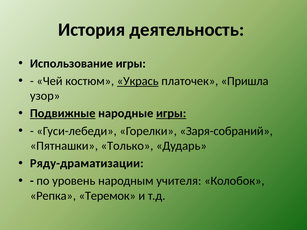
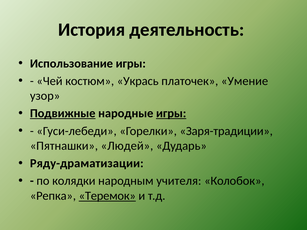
Укрась underline: present -> none
Пришла: Пришла -> Умение
Заря-собраний: Заря-собраний -> Заря-традиции
Только: Только -> Людей
уровень: уровень -> колядки
Теремок underline: none -> present
